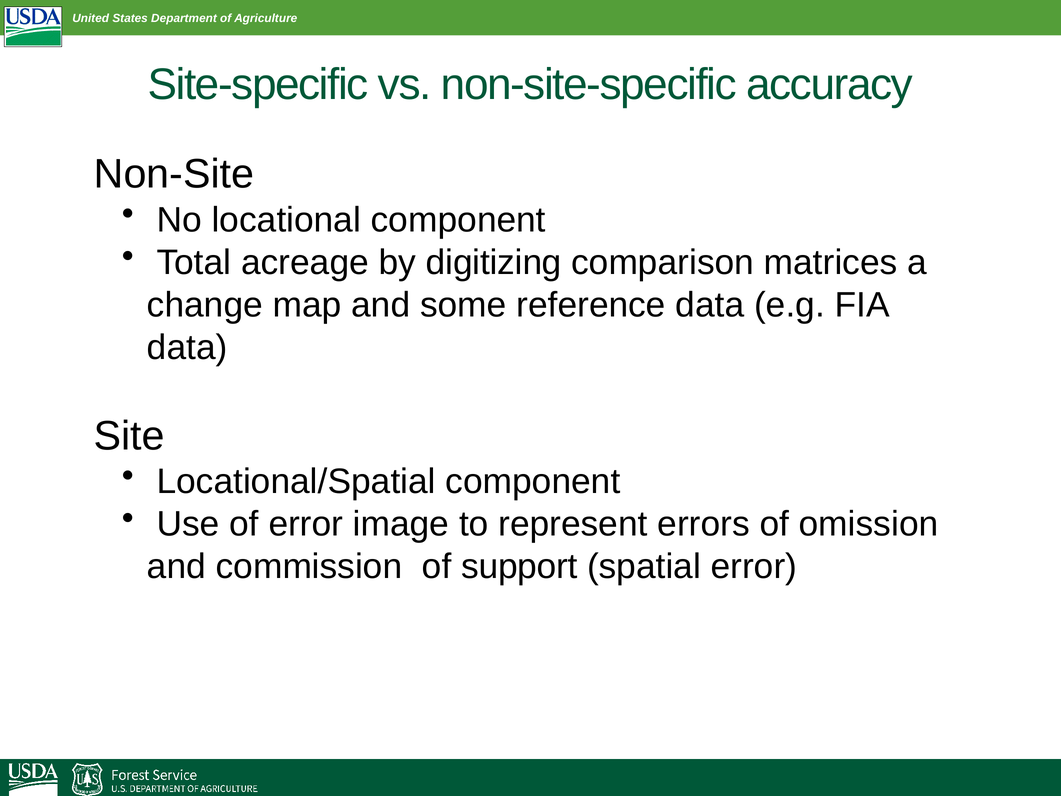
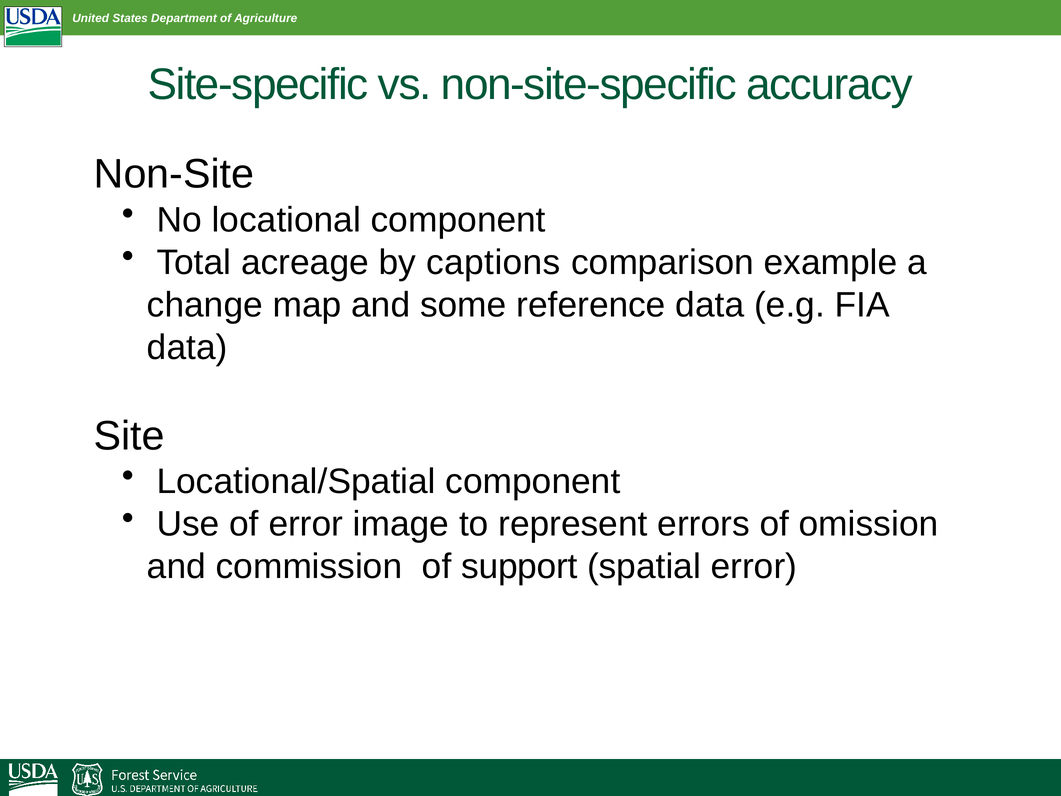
digitizing: digitizing -> captions
matrices: matrices -> example
